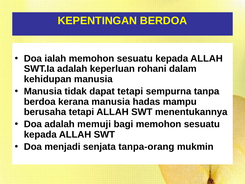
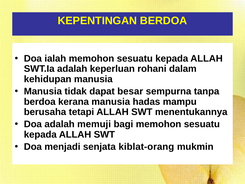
dapat tetapi: tetapi -> besar
tanpa-orang: tanpa-orang -> kiblat-orang
